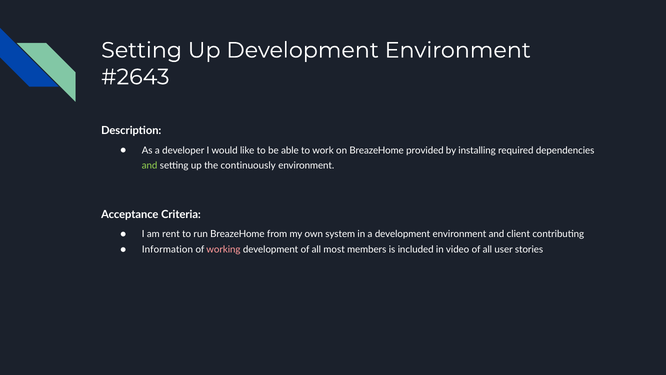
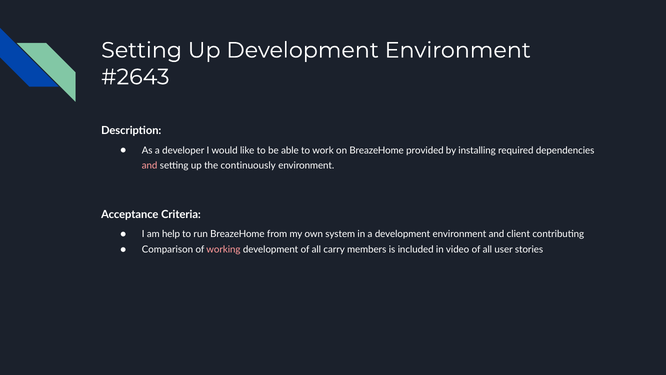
and at (150, 166) colour: light green -> pink
rent: rent -> help
Information: Information -> Comparison
most: most -> carry
